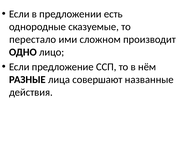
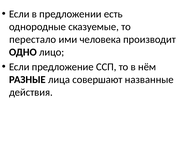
сложном: сложном -> человека
